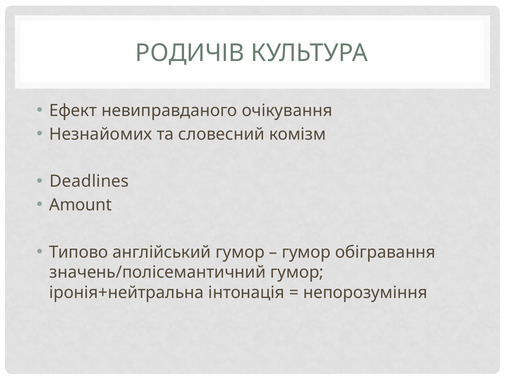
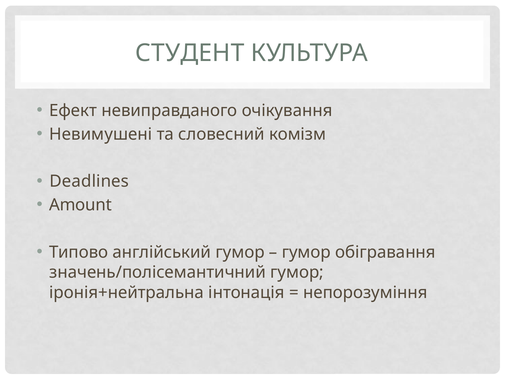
РОДИЧІВ: РОДИЧІВ -> СТУДЕНТ
Незнайомих: Незнайомих -> Невимушені
